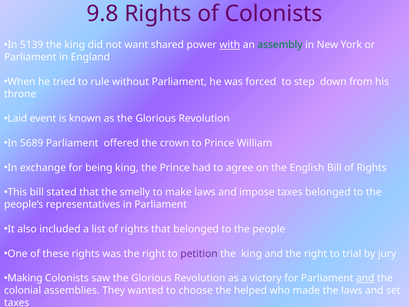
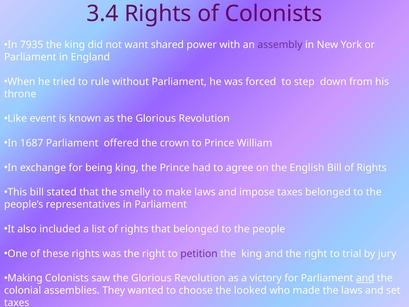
9.8: 9.8 -> 3.4
5139: 5139 -> 7935
with underline: present -> none
assembly colour: green -> purple
Laid: Laid -> Like
5689: 5689 -> 1687
helped: helped -> looked
